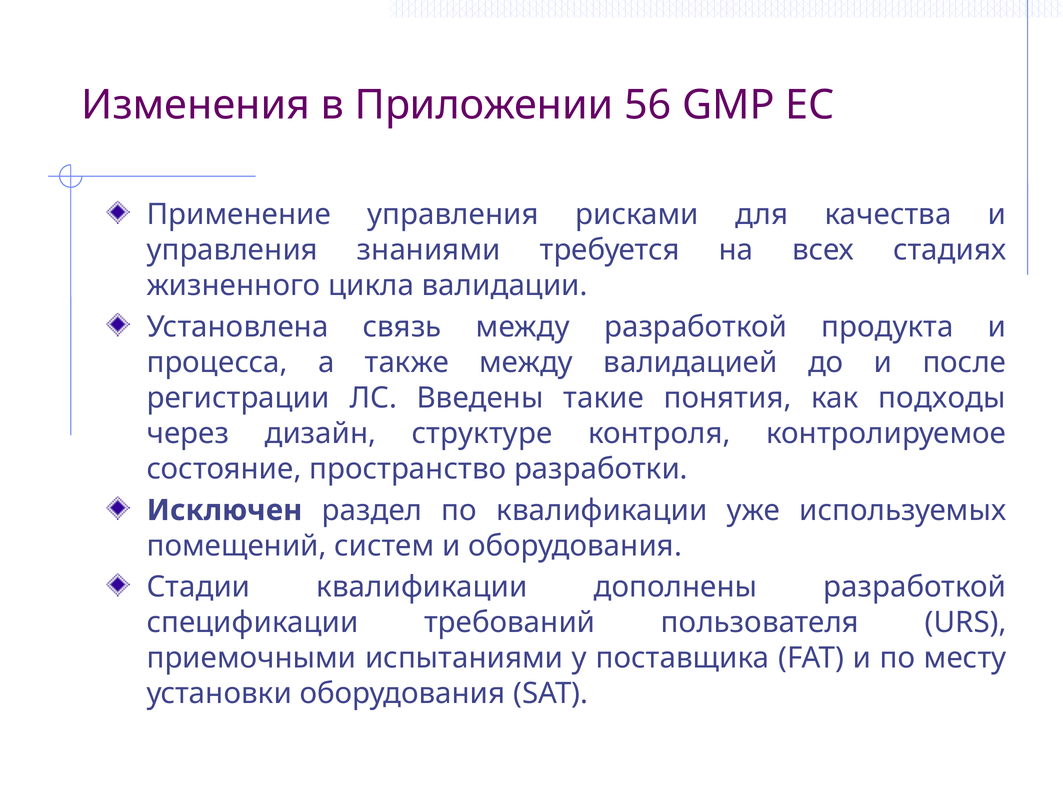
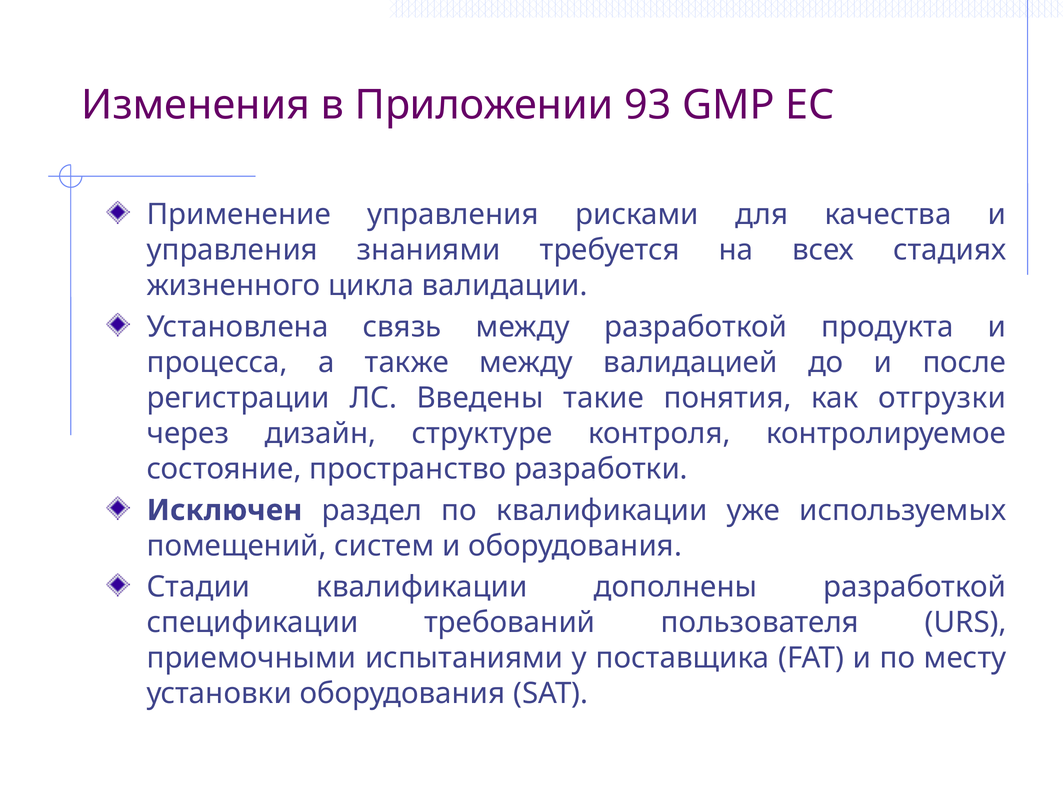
56: 56 -> 93
подходы: подходы -> отгрузки
